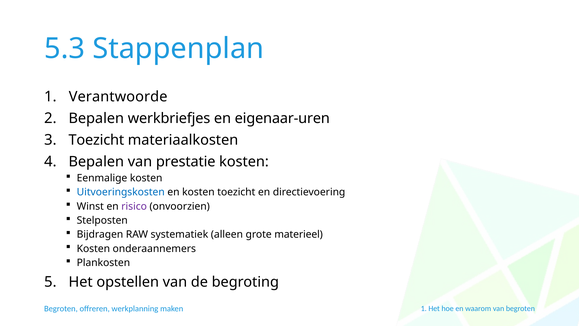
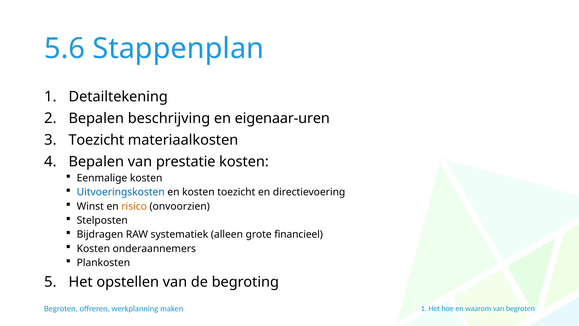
5.3: 5.3 -> 5.6
Verantwoorde: Verantwoorde -> Detailtekening
werkbriefjes: werkbriefjes -> beschrijving
risico colour: purple -> orange
materieel: materieel -> financieel
